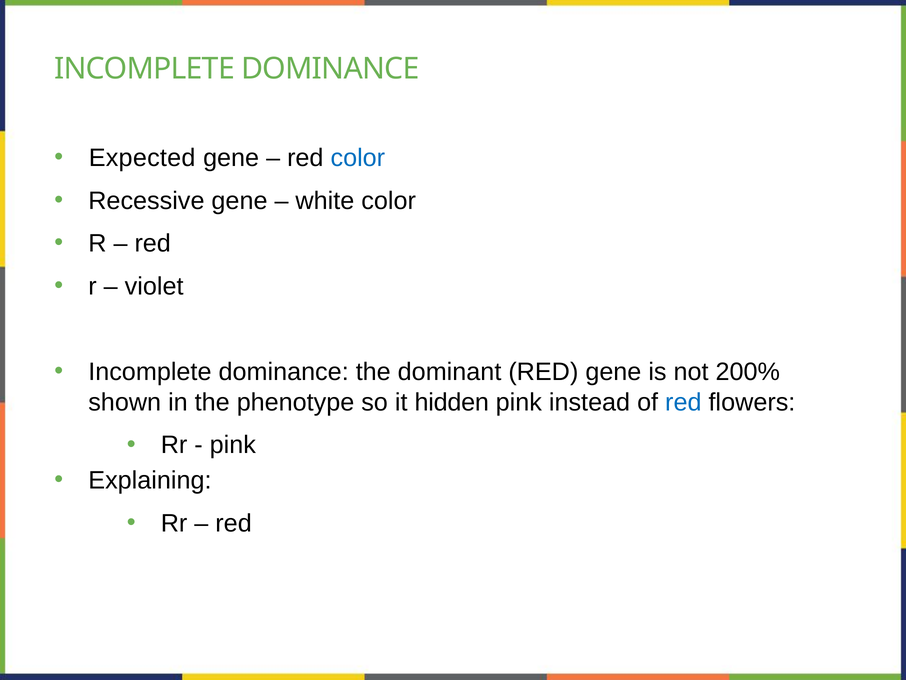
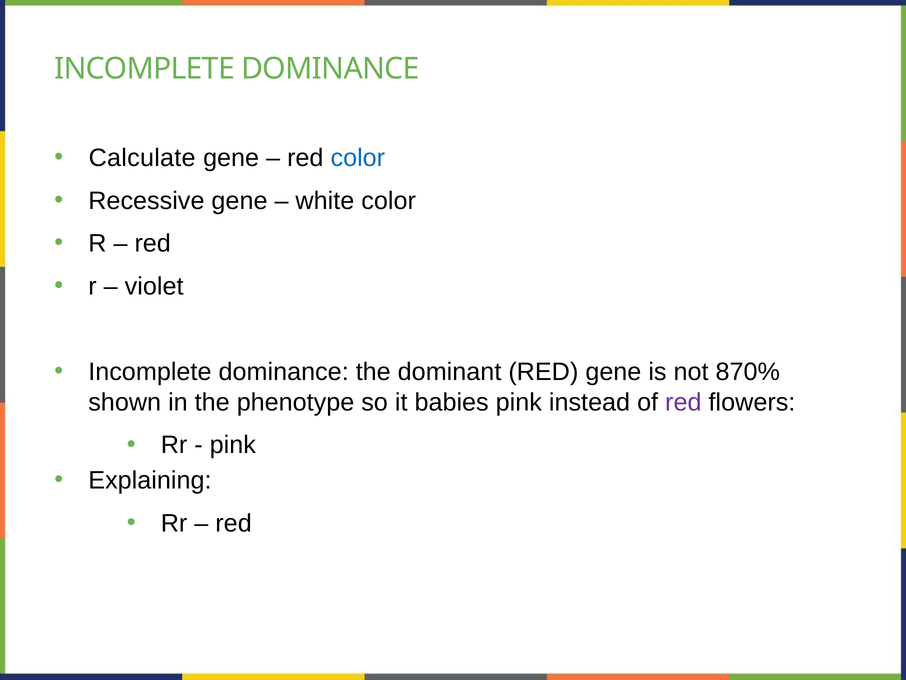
Expected: Expected -> Calculate
200%: 200% -> 870%
hidden: hidden -> babies
red at (683, 402) colour: blue -> purple
